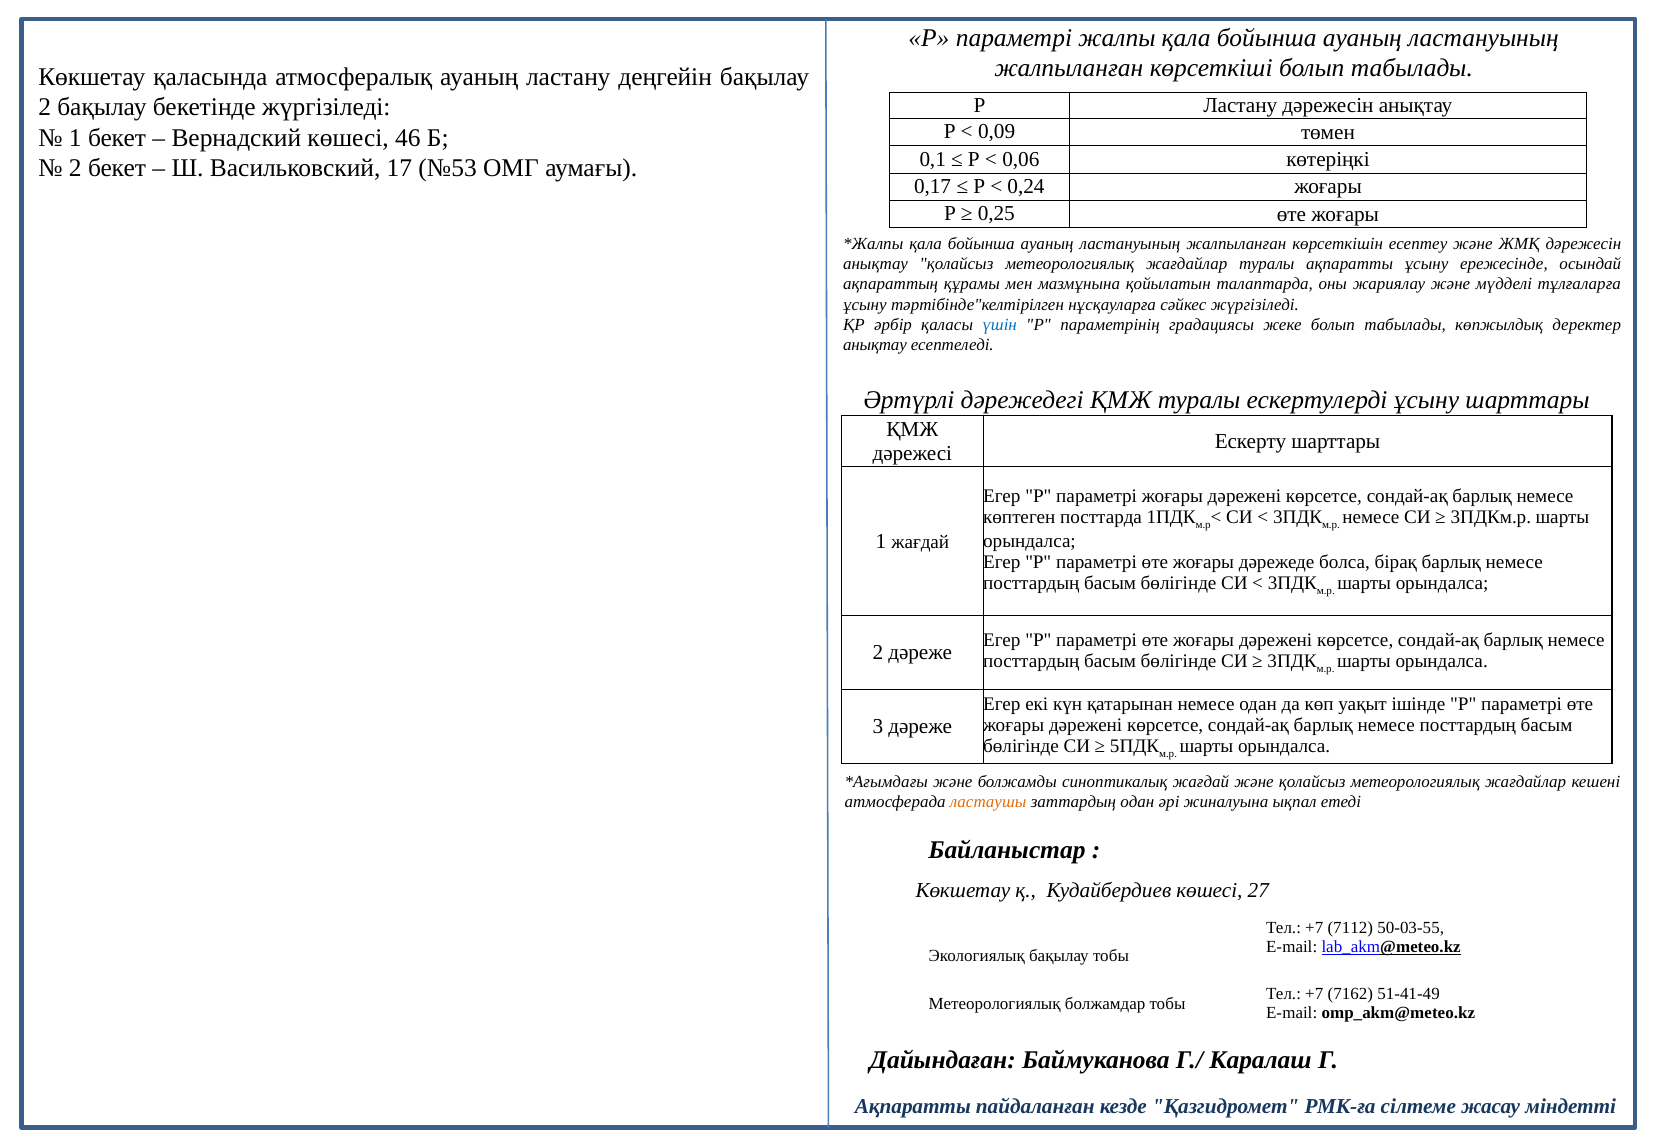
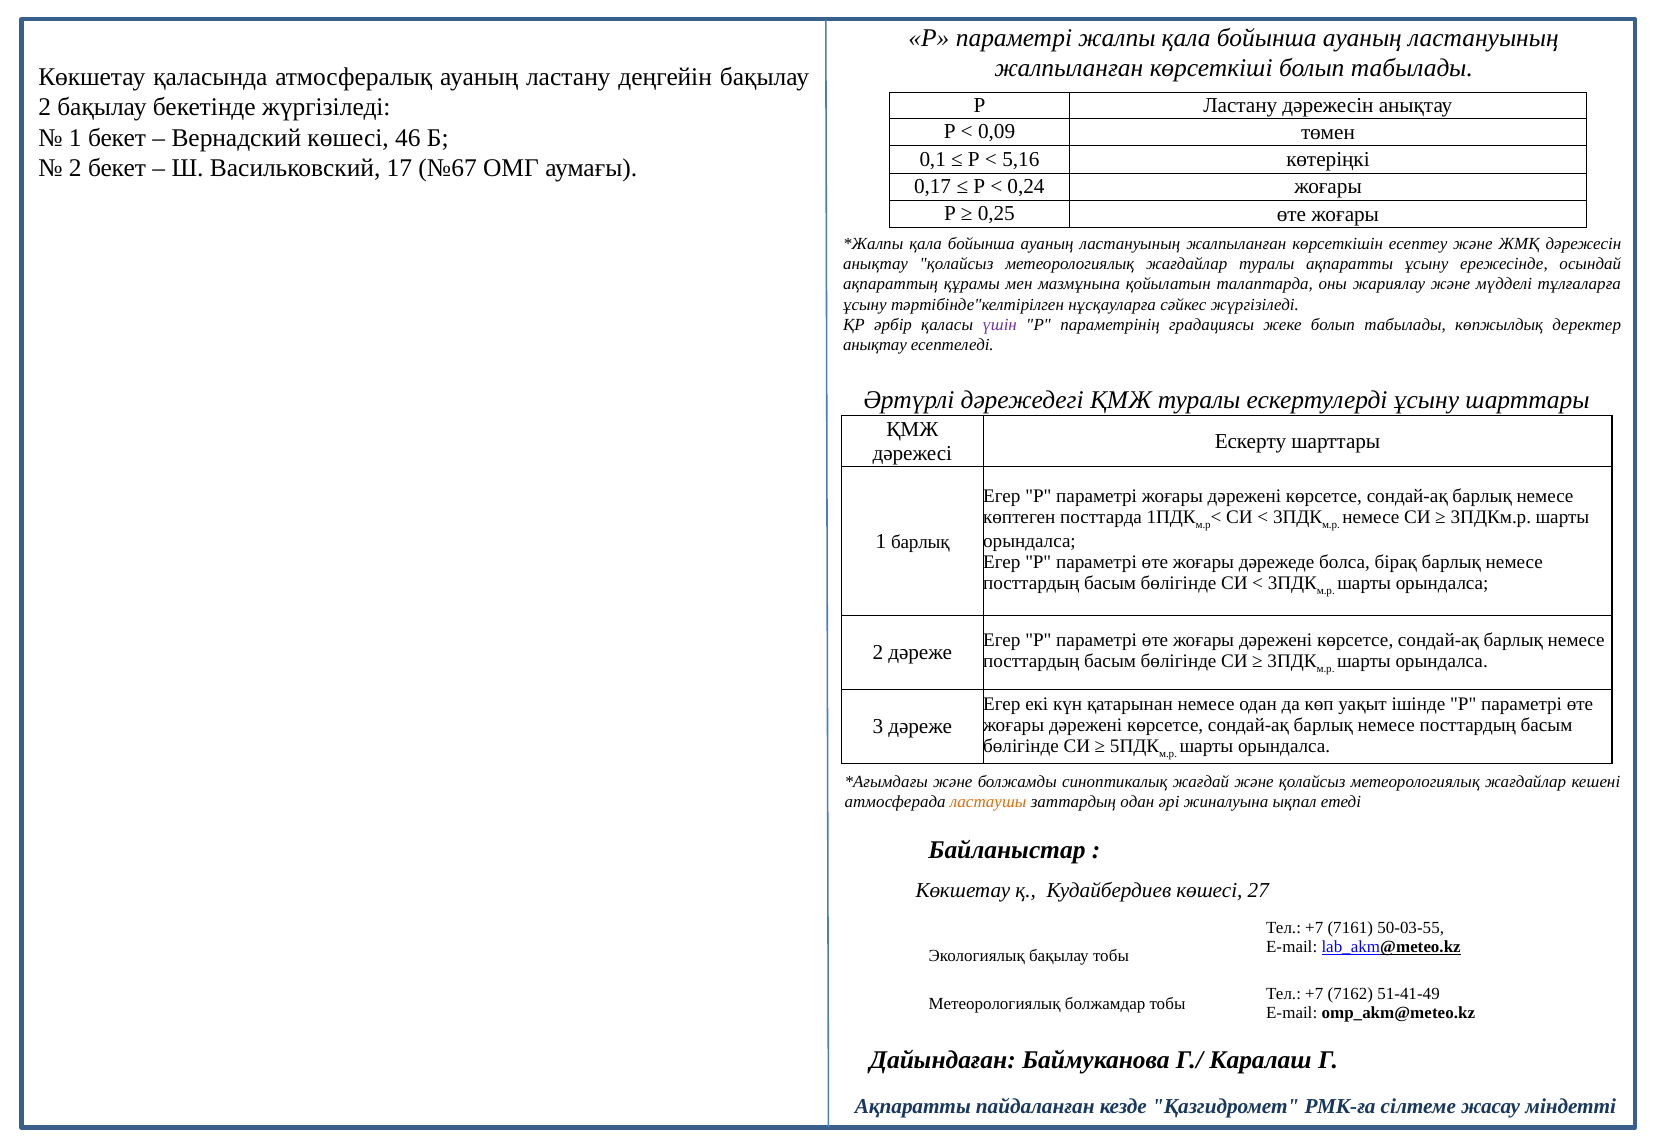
0,06: 0,06 -> 5,16
№53: №53 -> №67
үшін colour: blue -> purple
1 жағдай: жағдай -> барлық
7112: 7112 -> 7161
